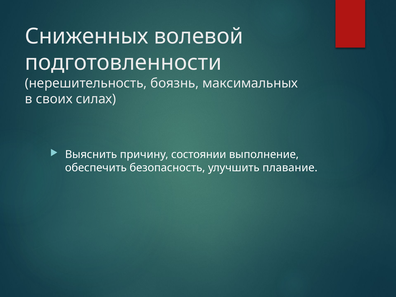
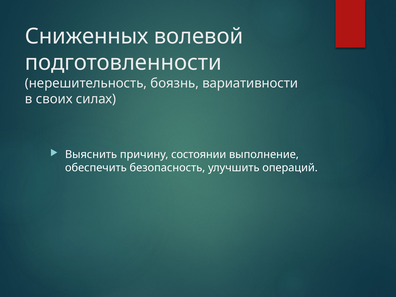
максимальных: максимальных -> вариативности
плавание: плавание -> операций
